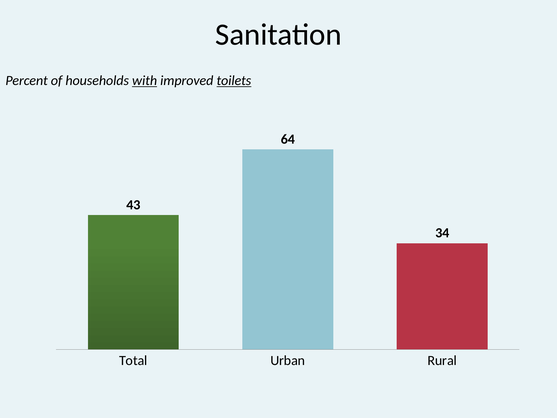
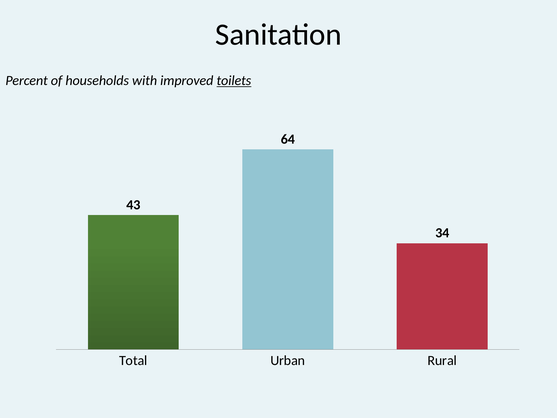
with underline: present -> none
